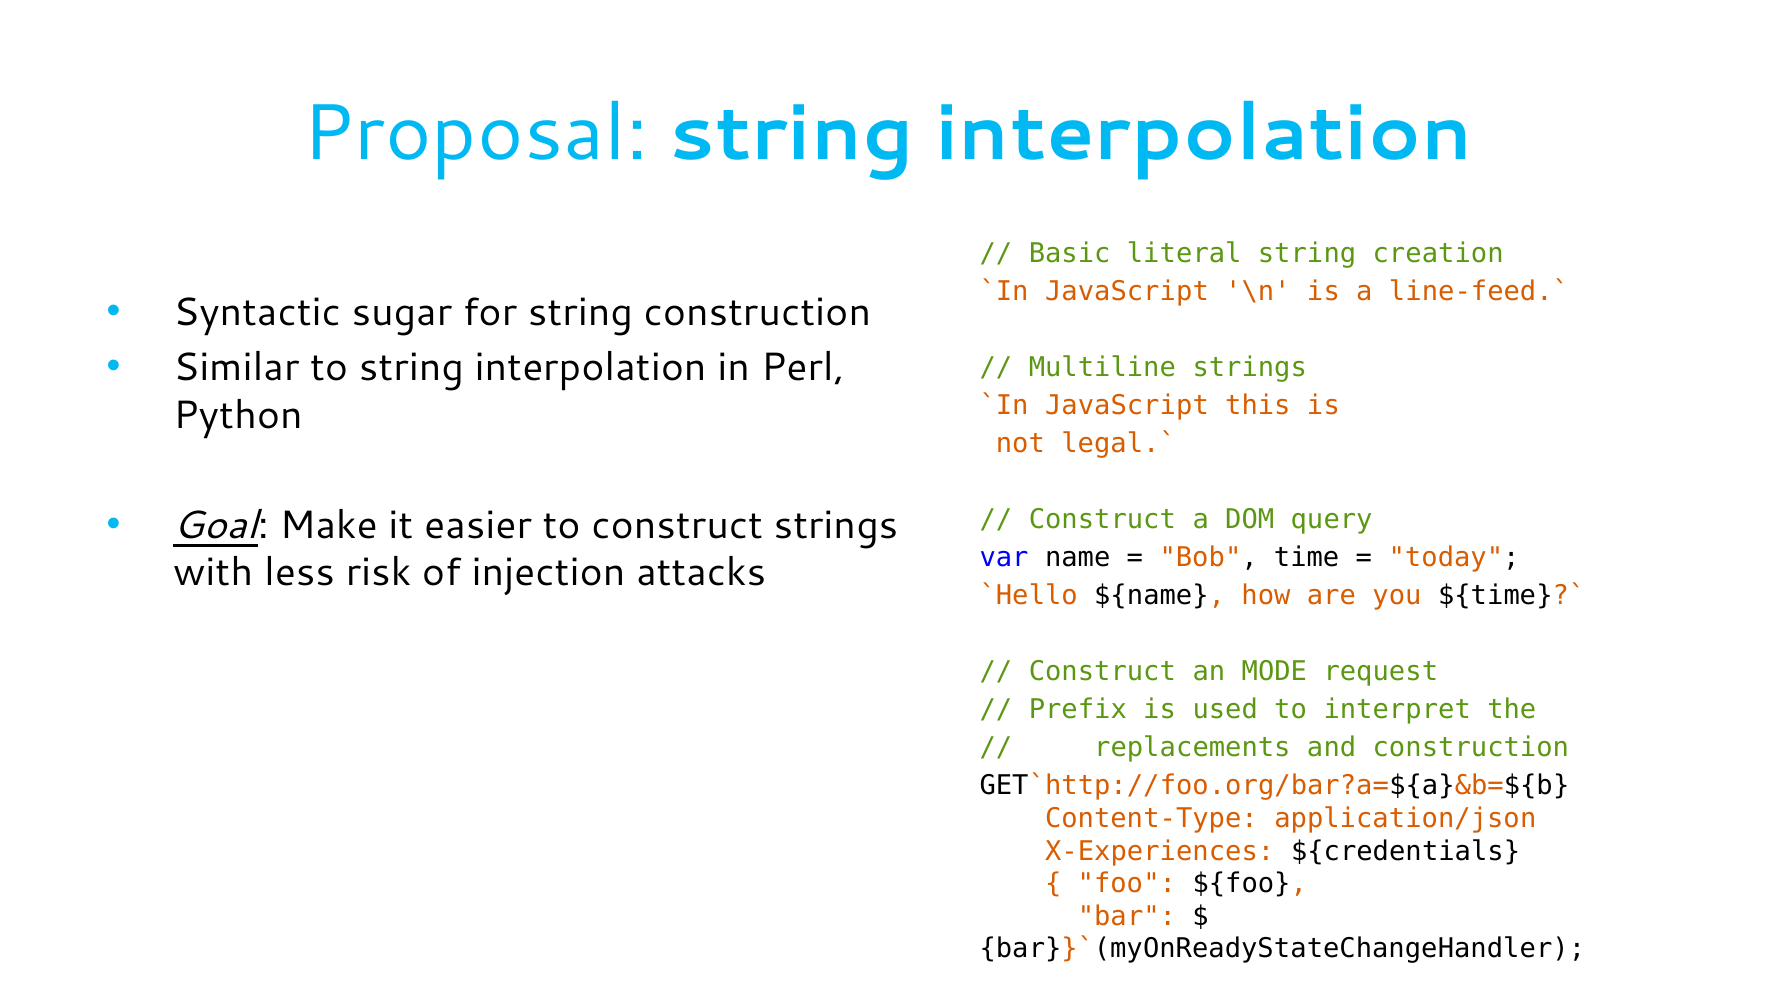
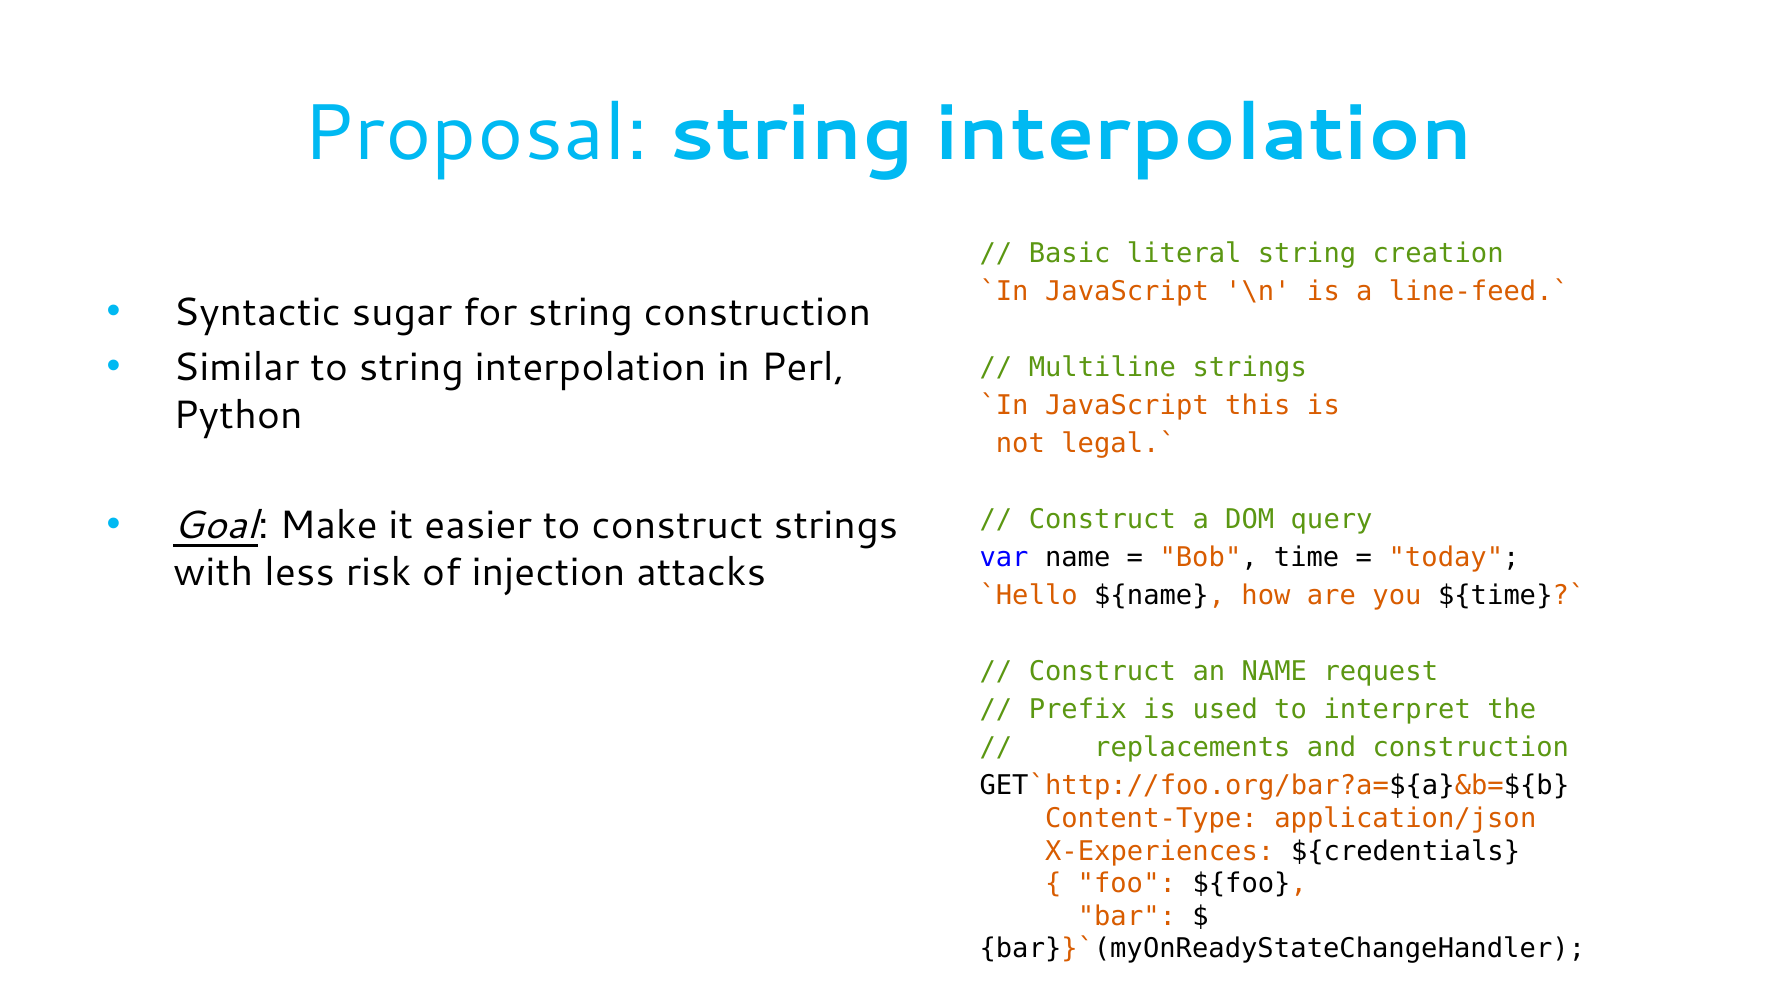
an MODE: MODE -> NAME
